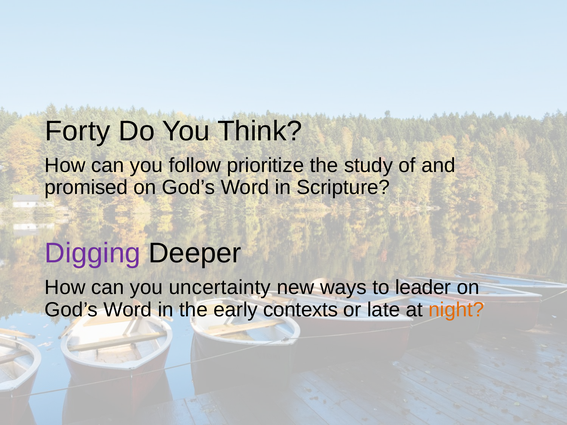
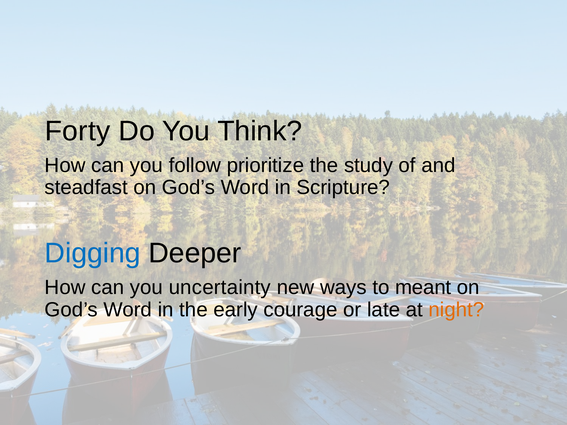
promised: promised -> steadfast
Digging colour: purple -> blue
leader: leader -> meant
contexts: contexts -> courage
